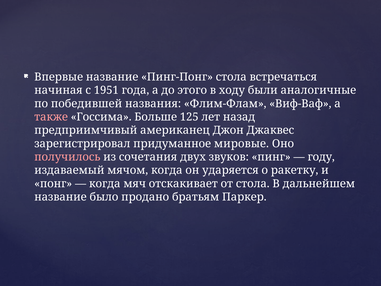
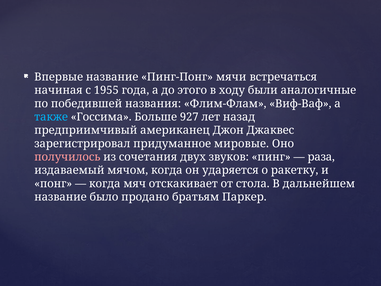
Пинг-Понг стола: стола -> мячи
1951: 1951 -> 1955
также colour: pink -> light blue
125: 125 -> 927
году: году -> раза
